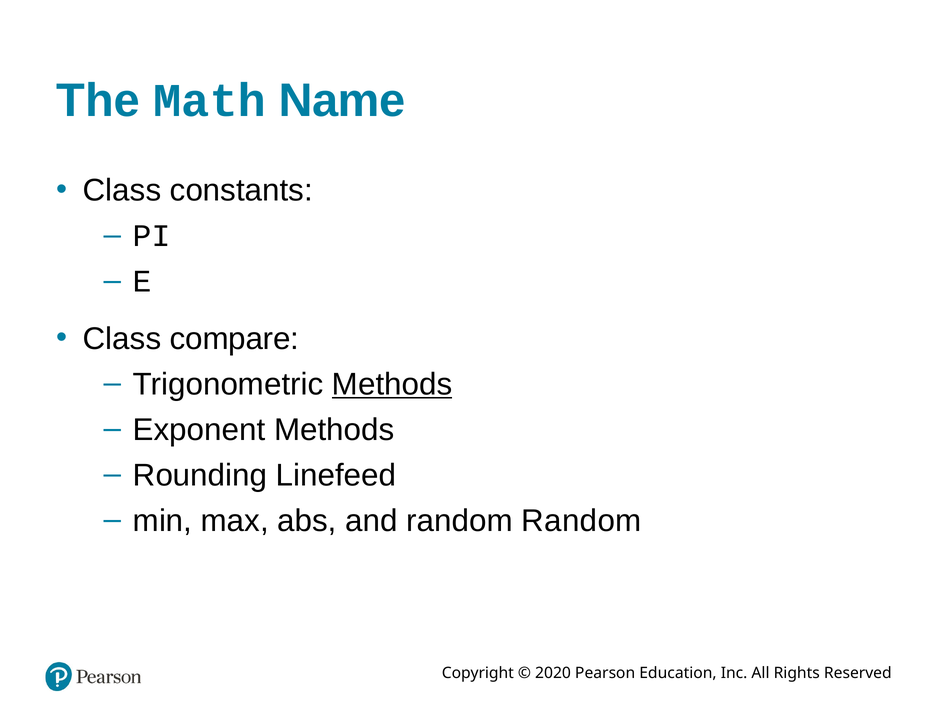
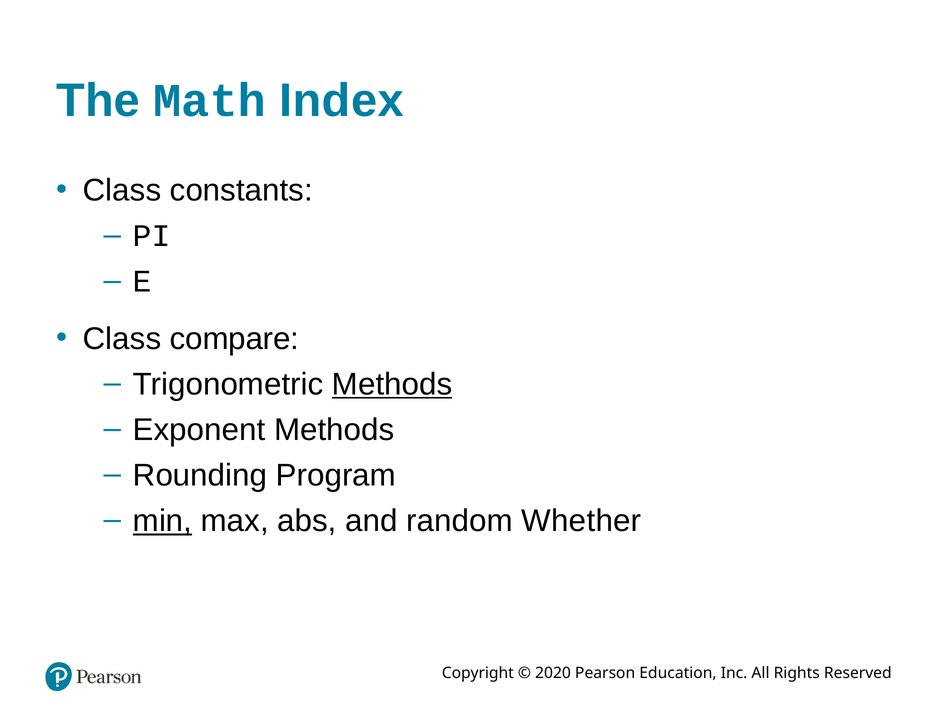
Name: Name -> Index
Linefeed: Linefeed -> Program
min underline: none -> present
random Random: Random -> Whether
